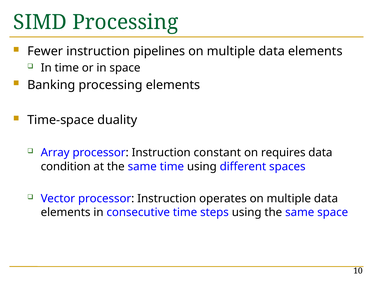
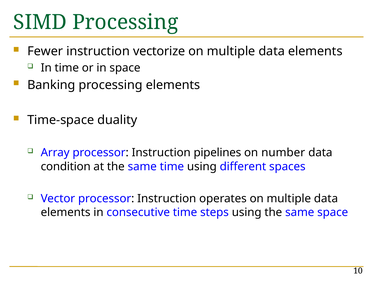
pipelines: pipelines -> vectorize
constant: constant -> pipelines
requires: requires -> number
